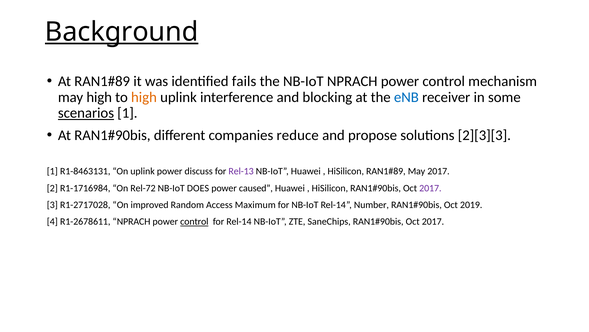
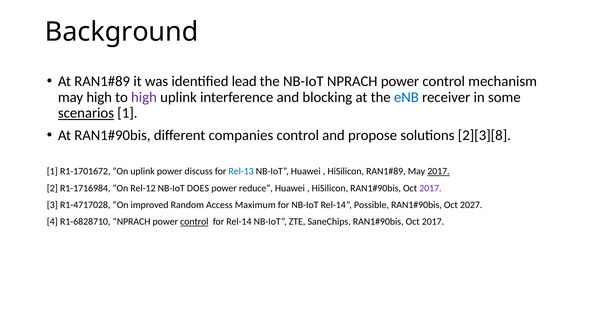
Background underline: present -> none
fails: fails -> lead
high at (144, 97) colour: orange -> purple
companies reduce: reduce -> control
2][3][3: 2][3][3 -> 2][3][8
R1-8463131: R1-8463131 -> R1-1701672
Rel-13 colour: purple -> blue
2017 at (438, 171) underline: none -> present
Rel-72: Rel-72 -> Rel-12
caused: caused -> reduce
R1-2717028: R1-2717028 -> R1-4717028
Number: Number -> Possible
2019: 2019 -> 2027
R1-2678611: R1-2678611 -> R1-6828710
